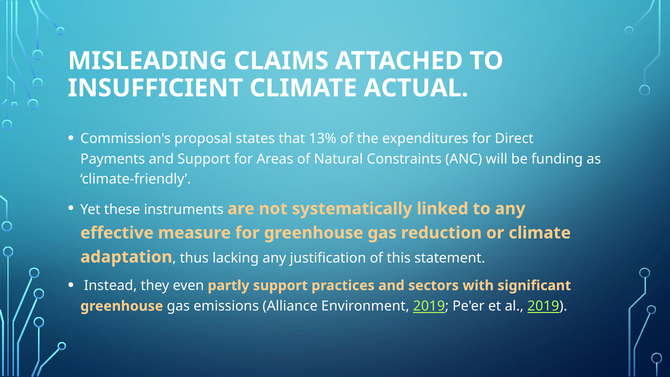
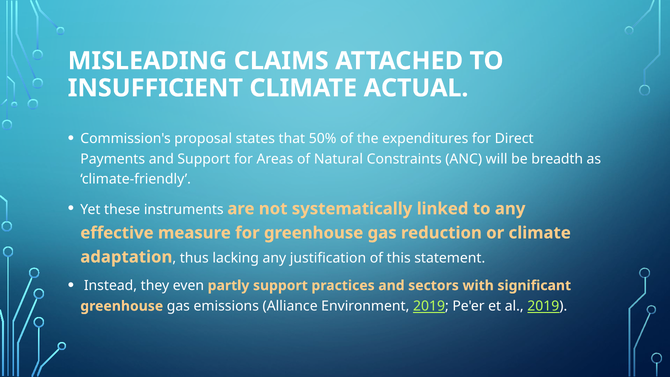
13%: 13% -> 50%
funding: funding -> breadth
